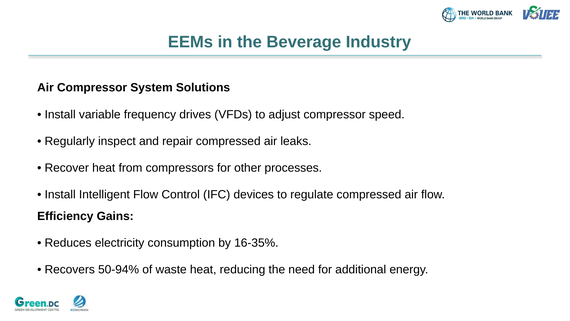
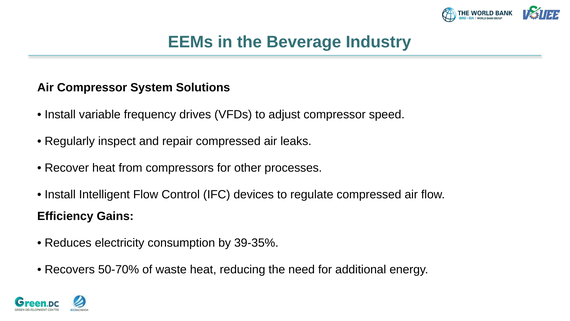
16-35%: 16-35% -> 39-35%
50-94%: 50-94% -> 50-70%
